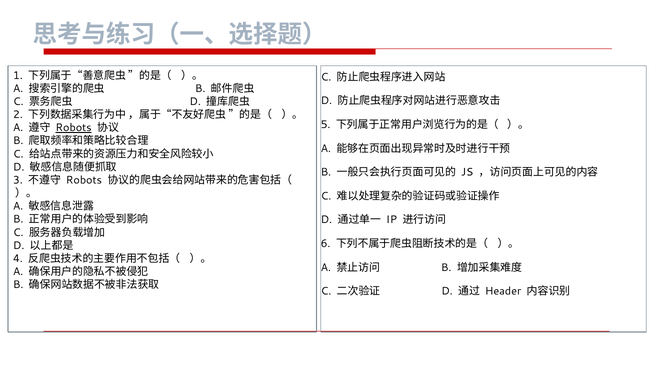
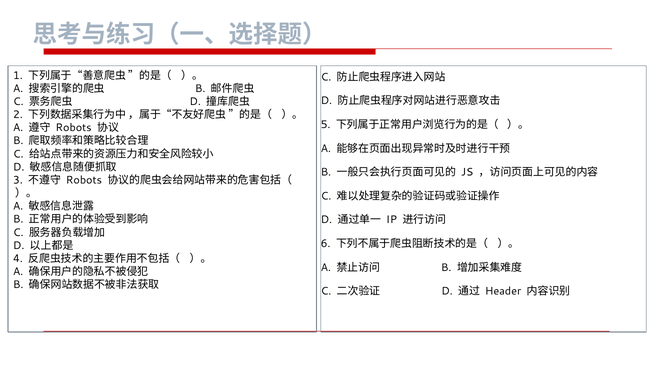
Robots at (74, 128) underline: present -> none
